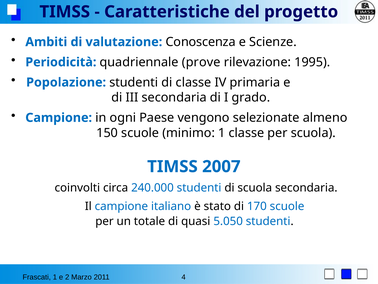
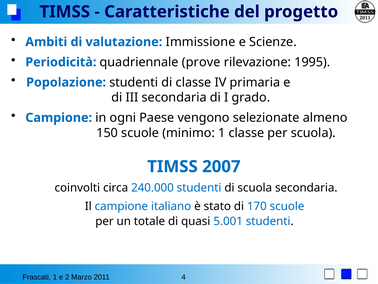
Conoscenza: Conoscenza -> Immissione
5.050: 5.050 -> 5.001
